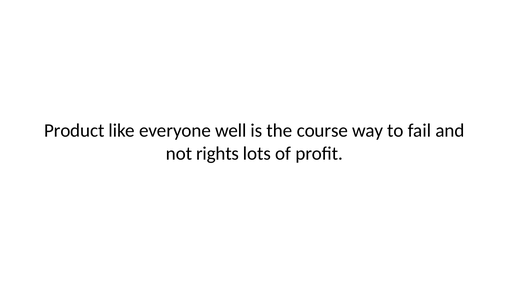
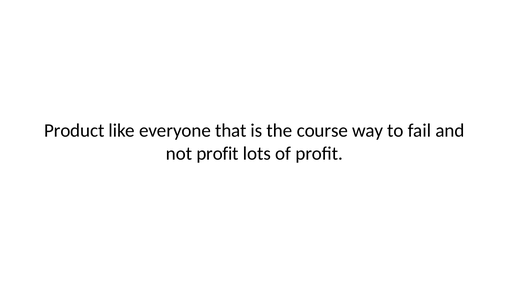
well: well -> that
not rights: rights -> profit
